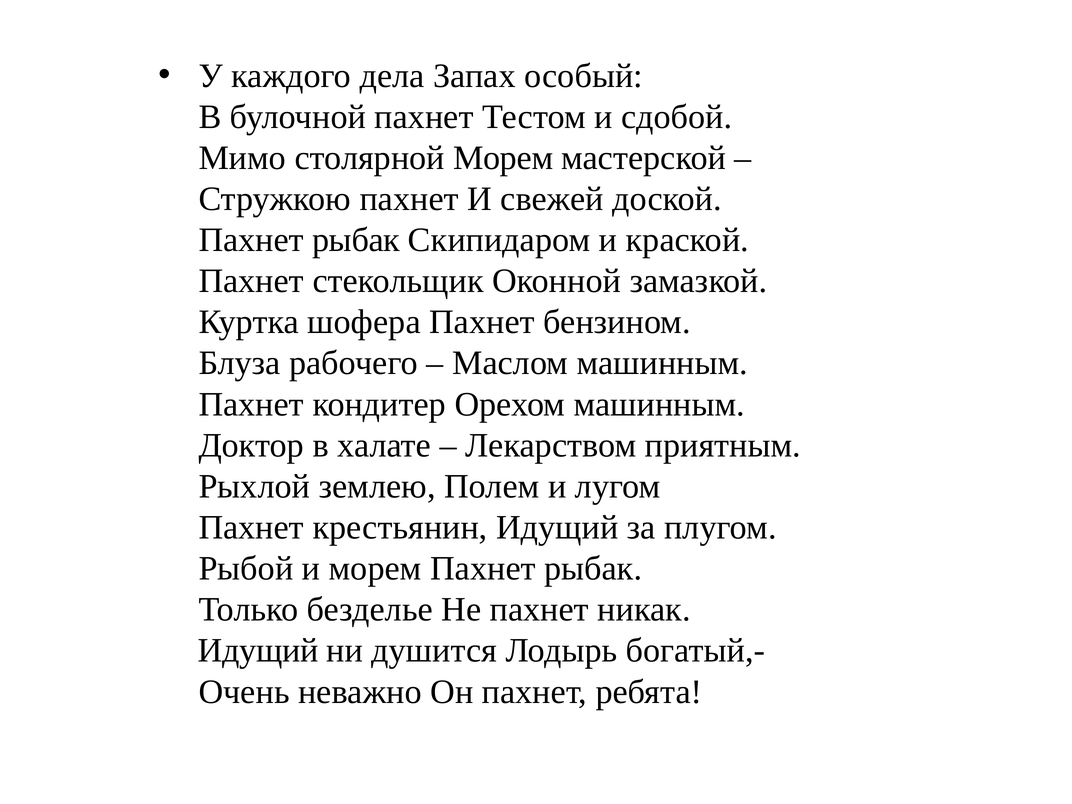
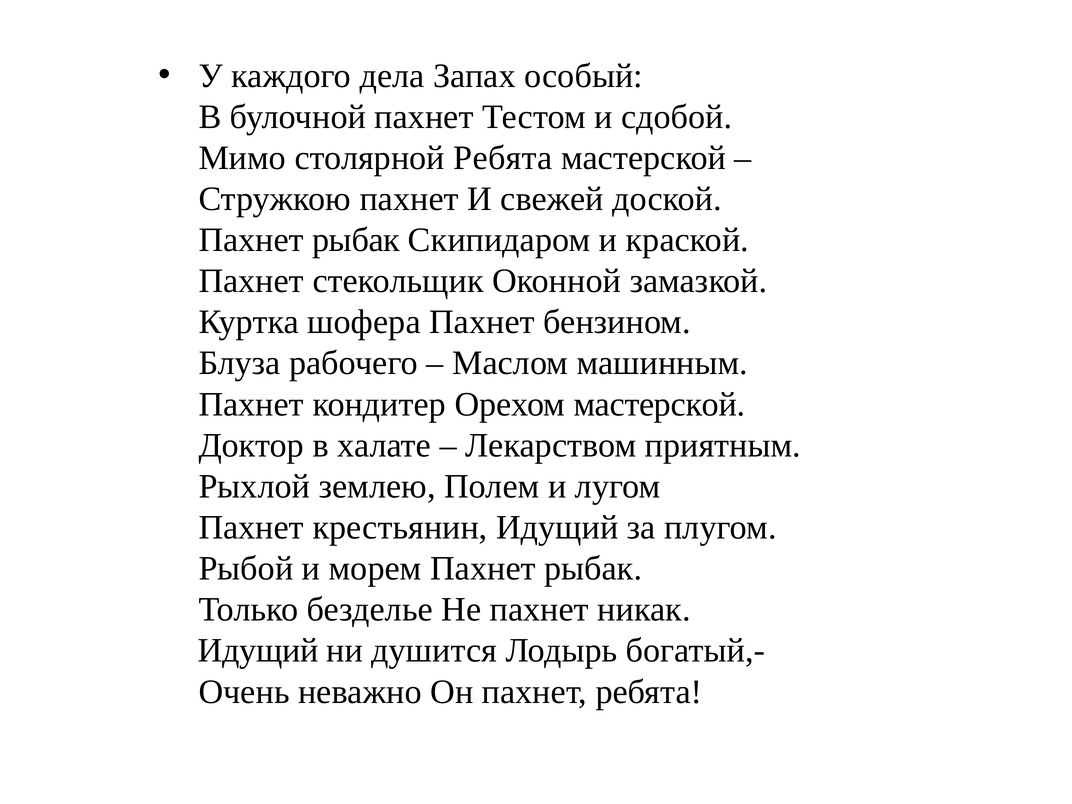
столярной Морем: Морем -> Ребята
Орехом машинным: машинным -> мастерской
